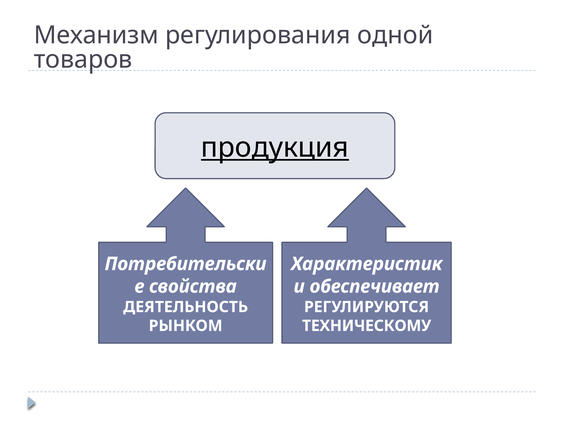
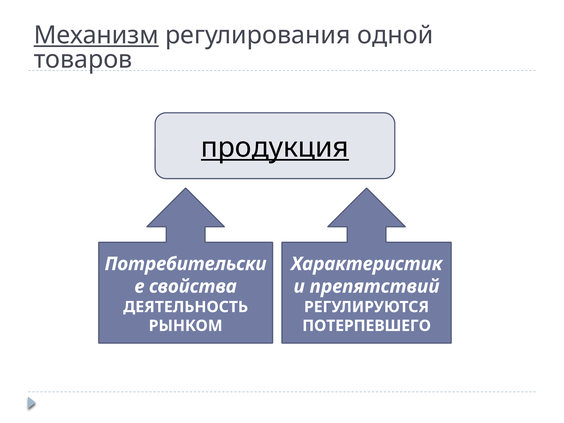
Механизм underline: none -> present
обеспечивает: обеспечивает -> препятствий
ТЕХНИЧЕСКОМУ: ТЕХНИЧЕСКОМУ -> ПОТЕРПЕВШЕГО
